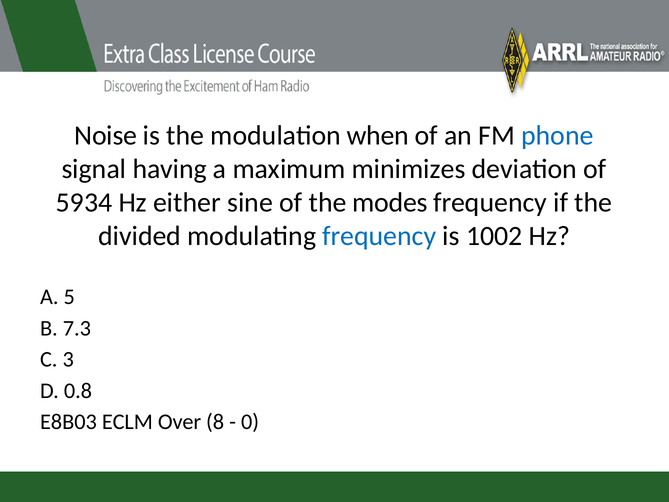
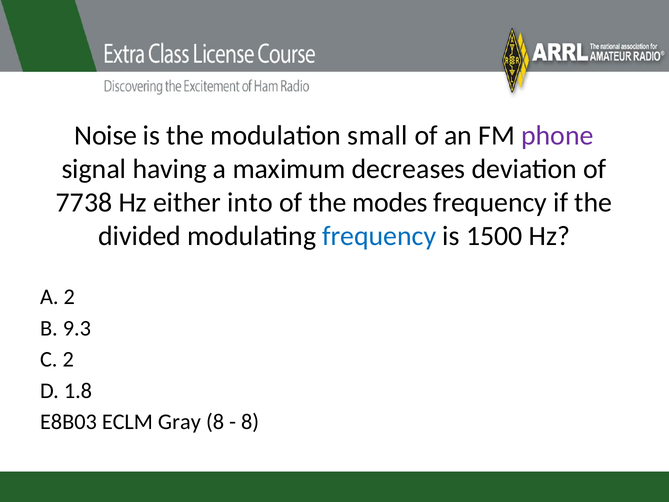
when: when -> small
phone colour: blue -> purple
minimizes: minimizes -> decreases
5934: 5934 -> 7738
sine: sine -> into
1002: 1002 -> 1500
A 5: 5 -> 2
7.3: 7.3 -> 9.3
C 3: 3 -> 2
0.8: 0.8 -> 1.8
Over: Over -> Gray
0 at (250, 422): 0 -> 8
